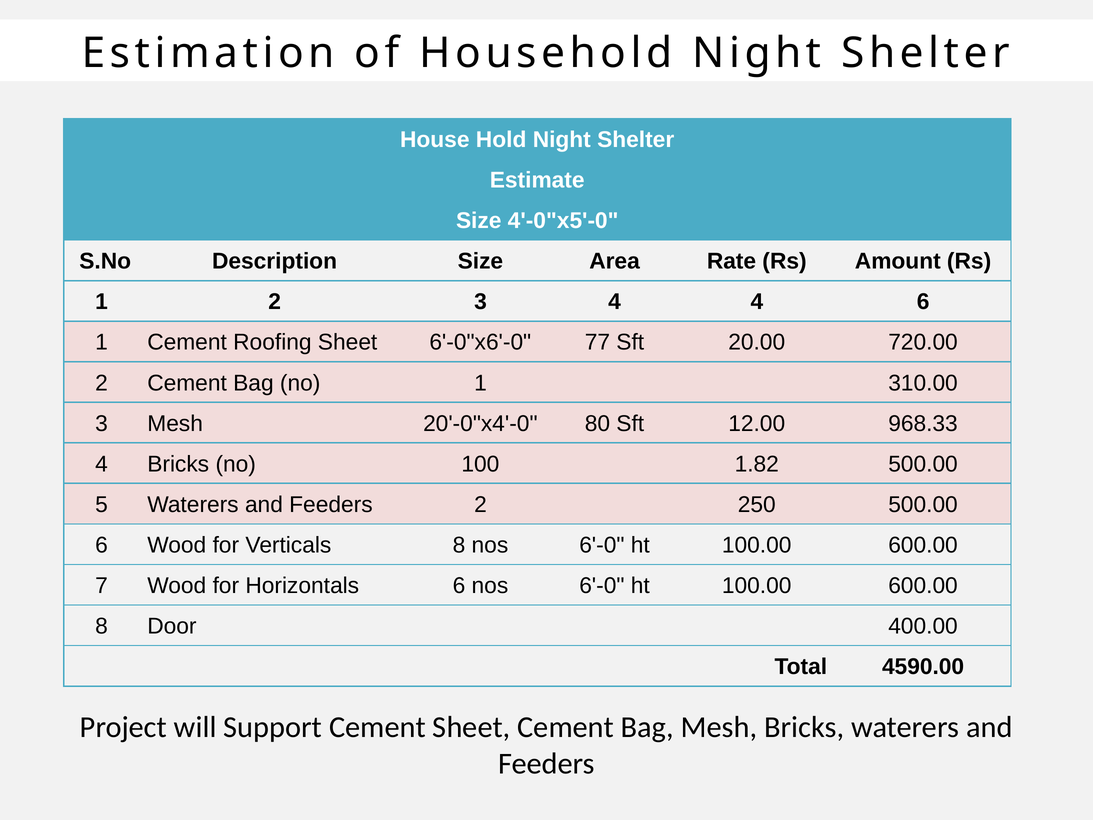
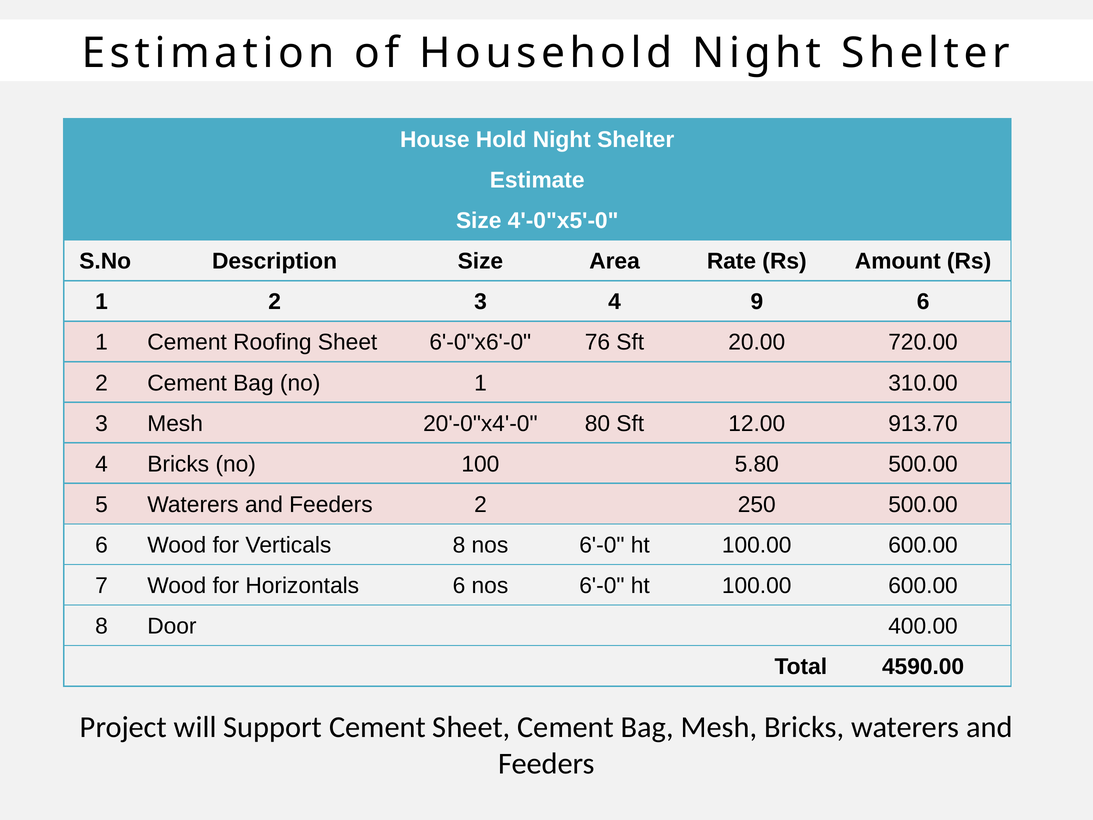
4 4: 4 -> 9
77: 77 -> 76
968.33: 968.33 -> 913.70
1.82: 1.82 -> 5.80
